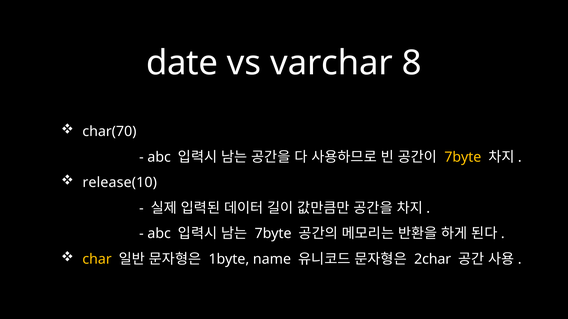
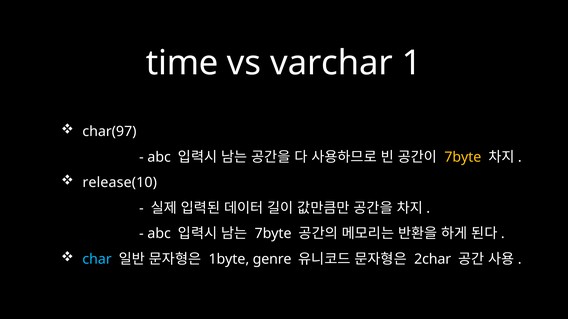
date: date -> time
8: 8 -> 1
char(70: char(70 -> char(97
char colour: yellow -> light blue
name: name -> genre
